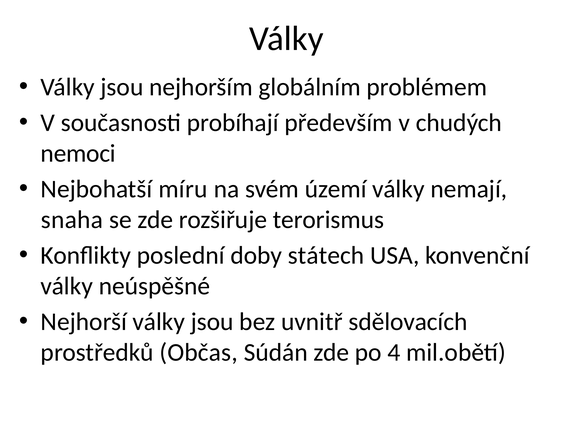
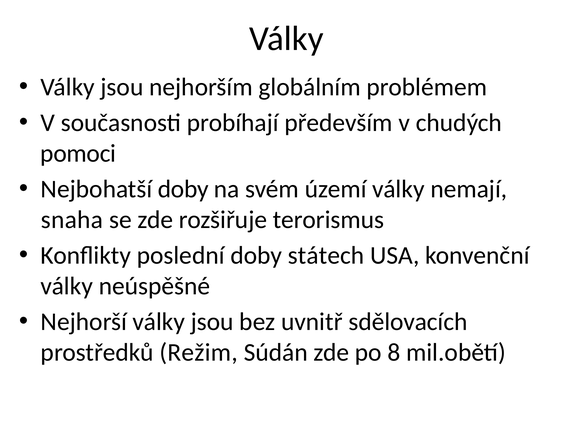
nemoci: nemoci -> pomoci
Nejbohatší míru: míru -> doby
Občas: Občas -> Režim
4: 4 -> 8
